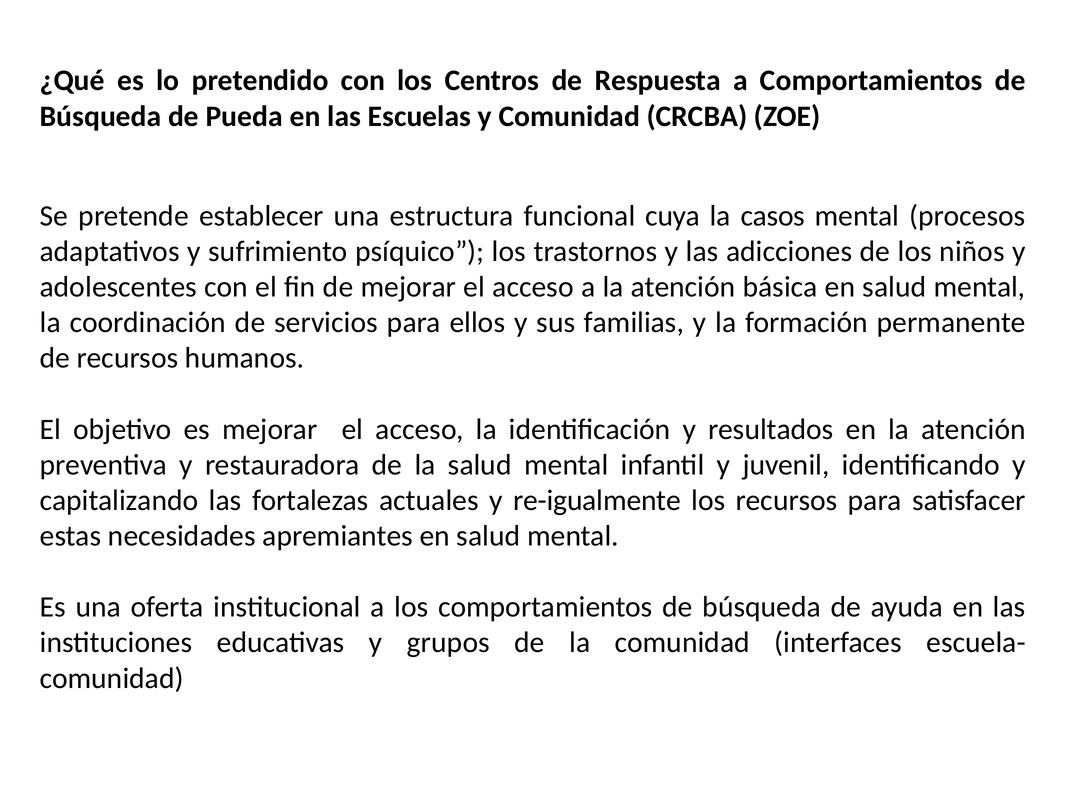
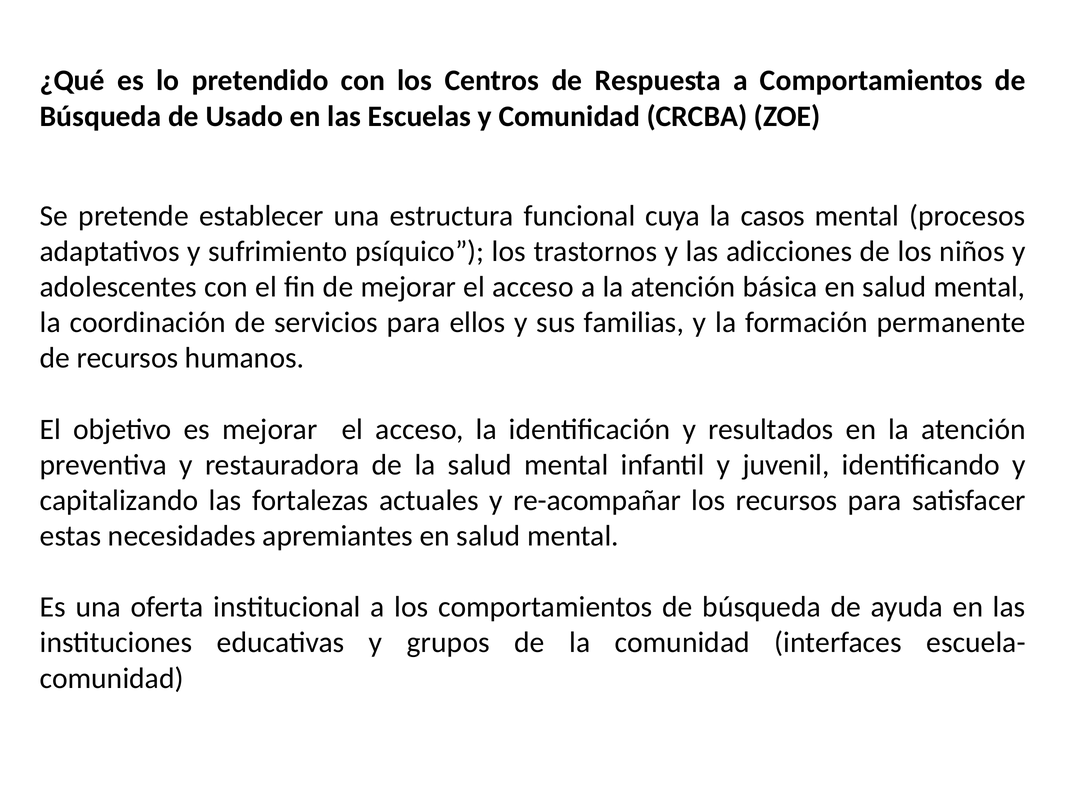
Pueda: Pueda -> Usado
re-igualmente: re-igualmente -> re-acompañar
